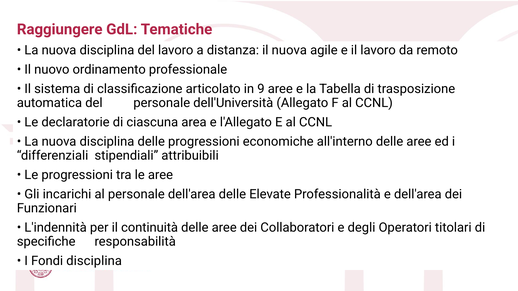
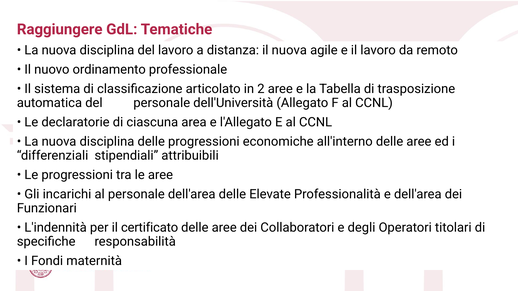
9: 9 -> 2
continuità: continuità -> certificato
Fondi disciplina: disciplina -> maternità
